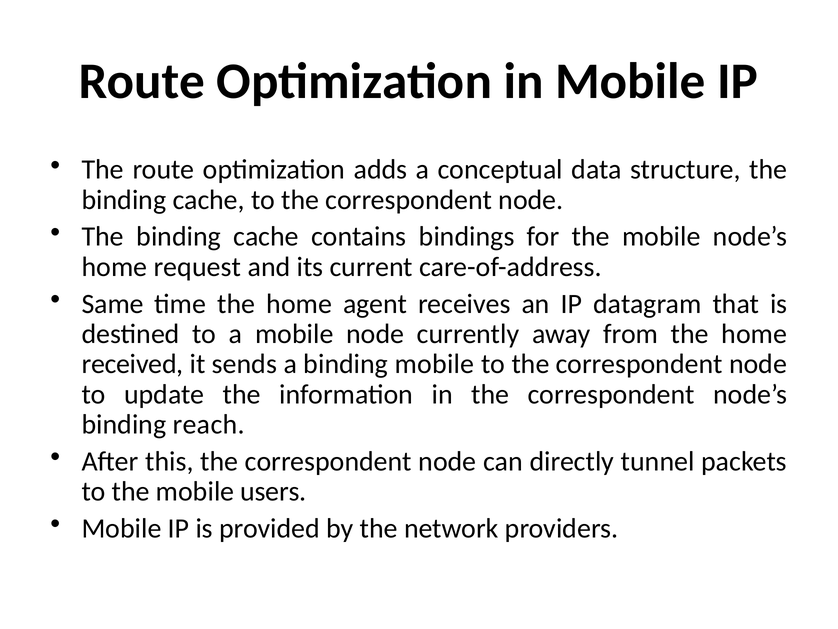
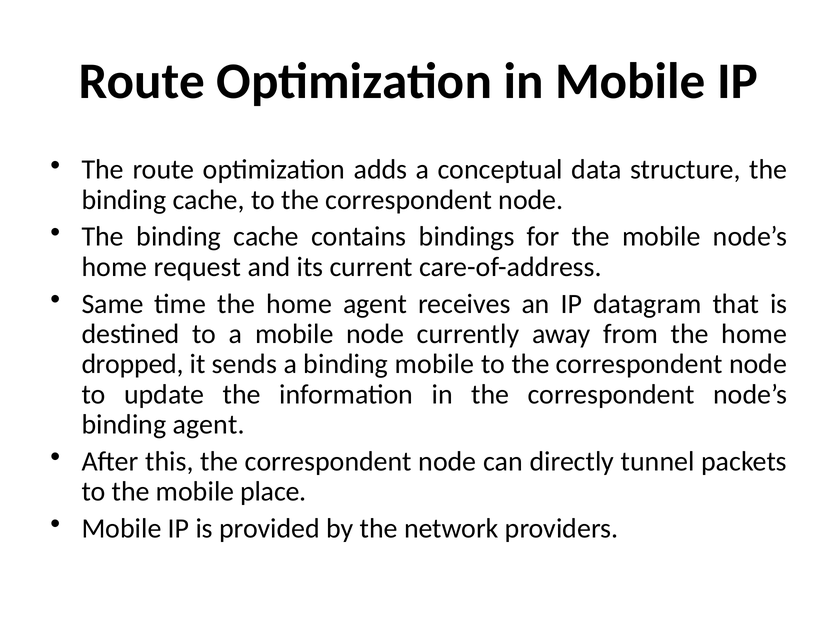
received: received -> dropped
binding reach: reach -> agent
users: users -> place
